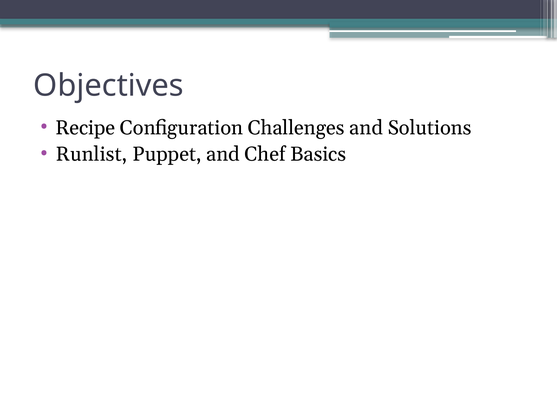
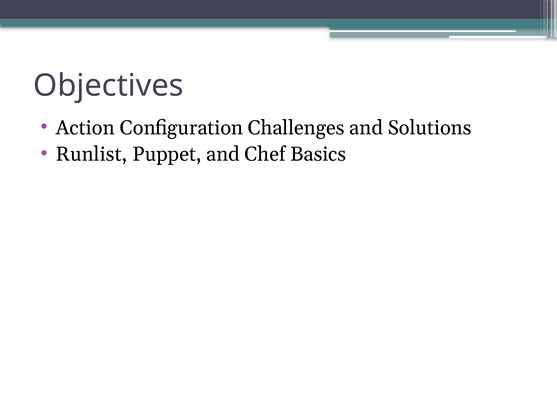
Recipe: Recipe -> Action
